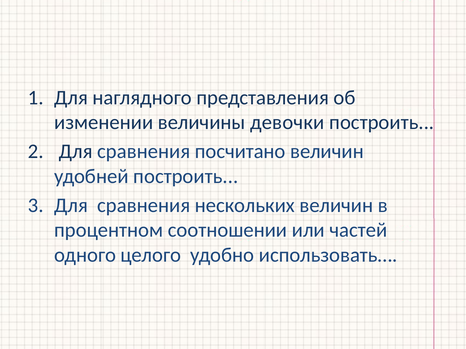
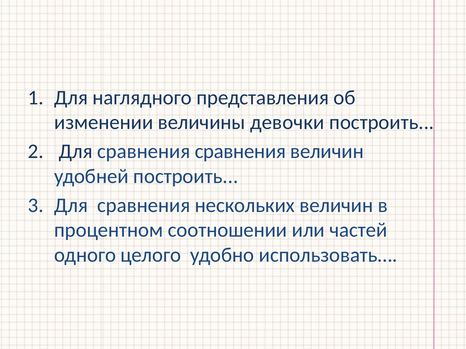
сравнения посчитано: посчитано -> сравнения
